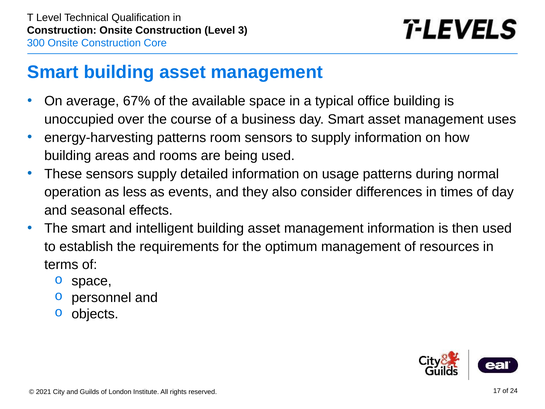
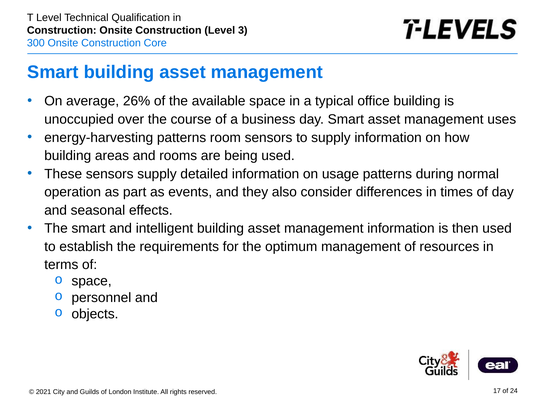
67%: 67% -> 26%
less: less -> part
